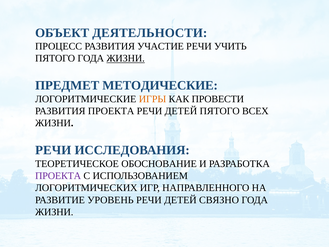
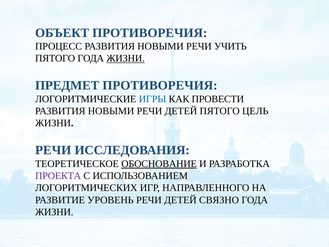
ОБЪЕКТ ДЕЯТЕЛЬНОСТИ: ДЕЯТЕЛЬНОСТИ -> ПРОТИВОРЕЧИЯ
ПРОЦЕСС РАЗВИТИЯ УЧАСТИЕ: УЧАСТИЕ -> НОВЫМИ
ПРЕДМЕТ МЕТОДИЧЕСКИЕ: МЕТОДИЧЕСКИЕ -> ПРОТИВОРЕЧИЯ
ИГРЫ colour: orange -> blue
ПРОЕКТА at (111, 111): ПРОЕКТА -> НОВЫМИ
ВСЕХ: ВСЕХ -> ЦЕЛЬ
ОБОСНОВАНИЕ underline: none -> present
